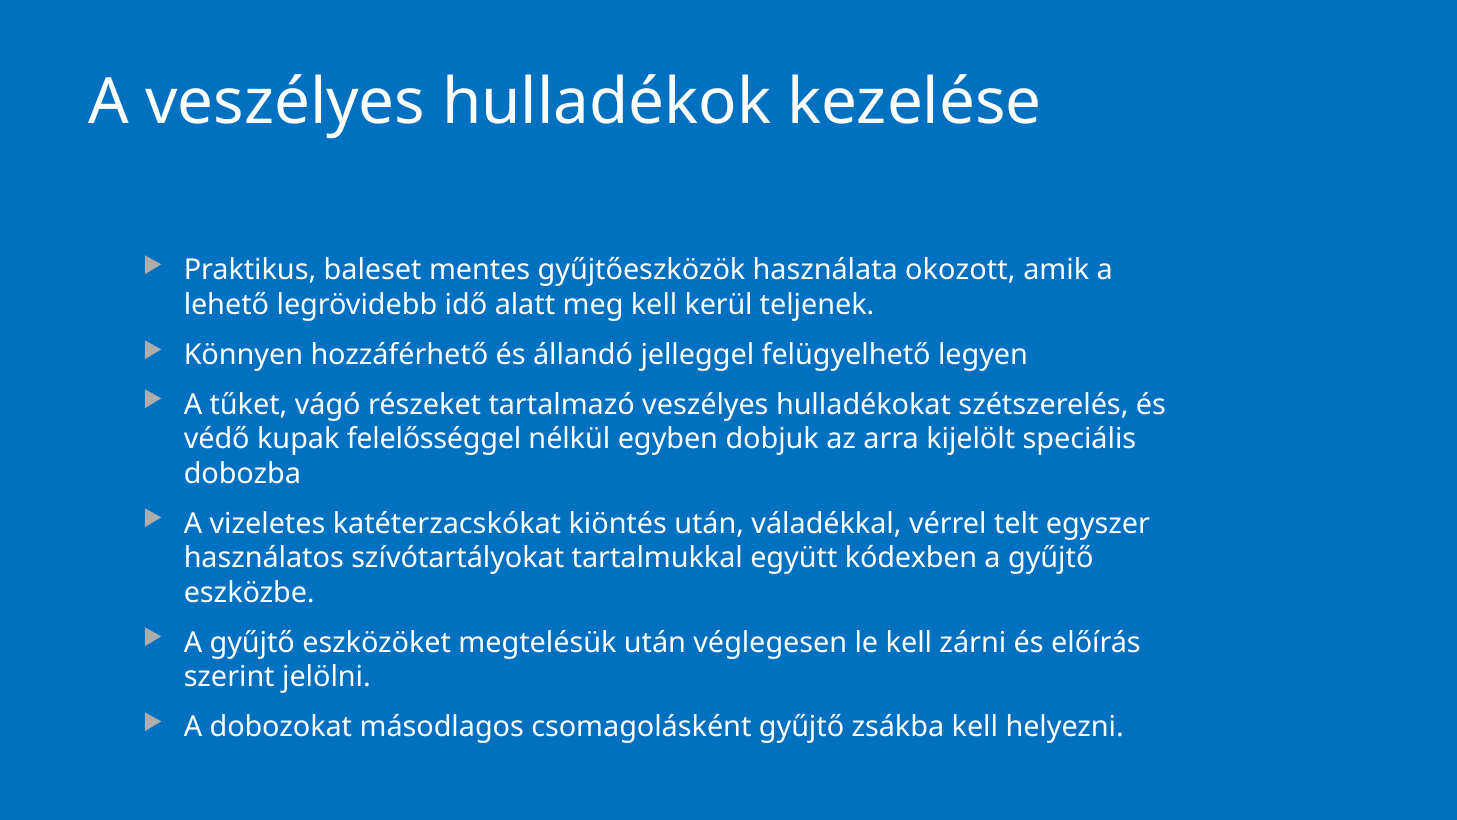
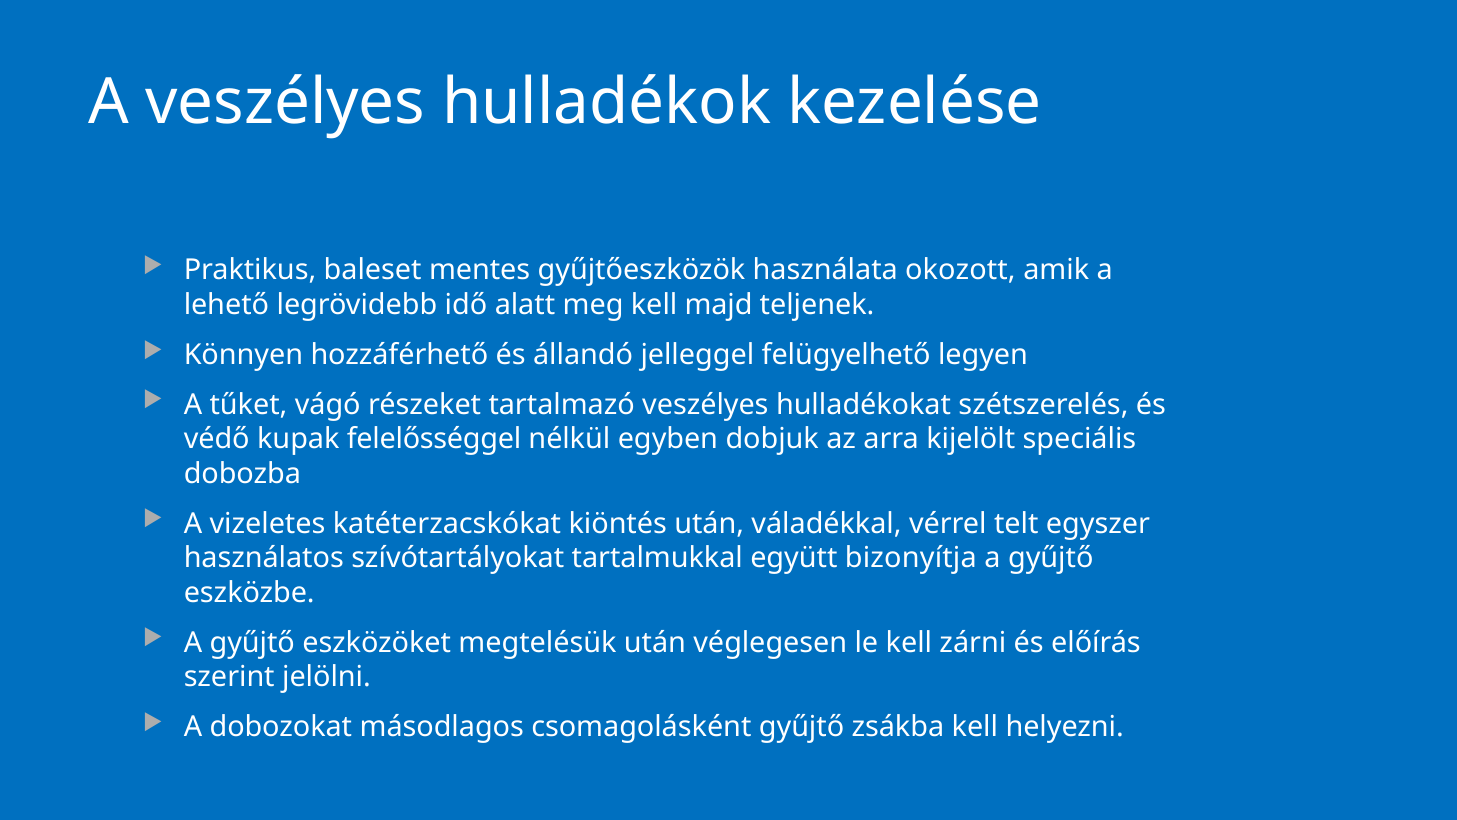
kerül: kerül -> majd
kódexben: kódexben -> bizonyítja
